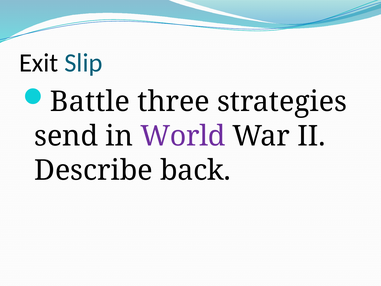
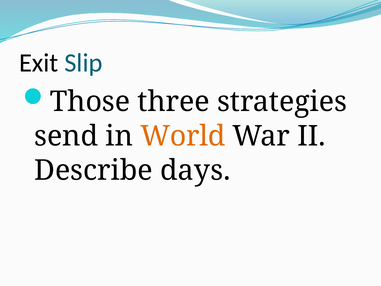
Battle: Battle -> Those
World colour: purple -> orange
back: back -> days
